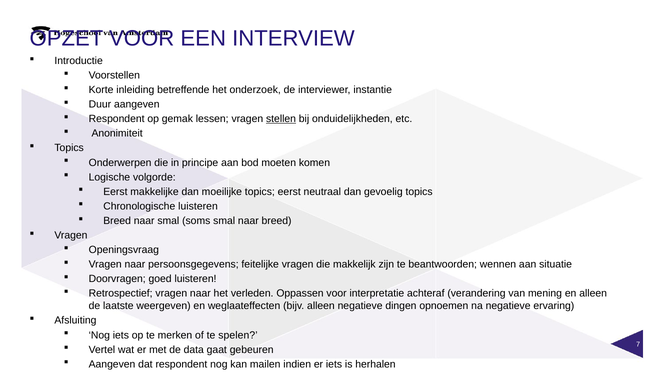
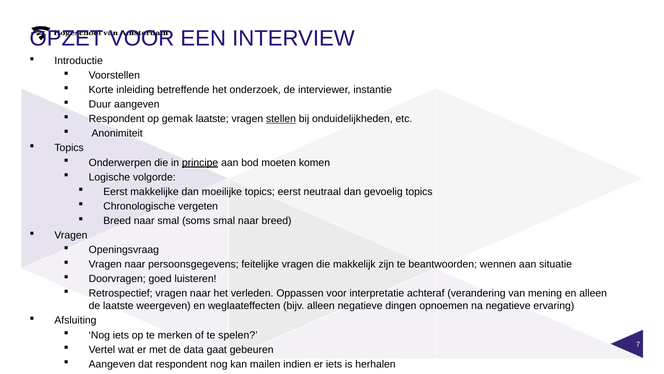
gemak lessen: lessen -> laatste
principe underline: none -> present
Chronologische luisteren: luisteren -> vergeten
